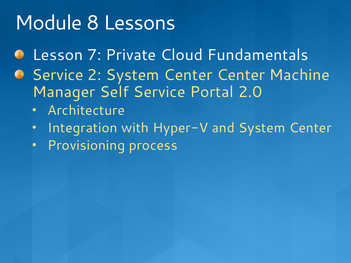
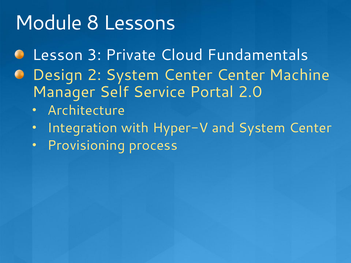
7: 7 -> 3
Service at (58, 75): Service -> Design
